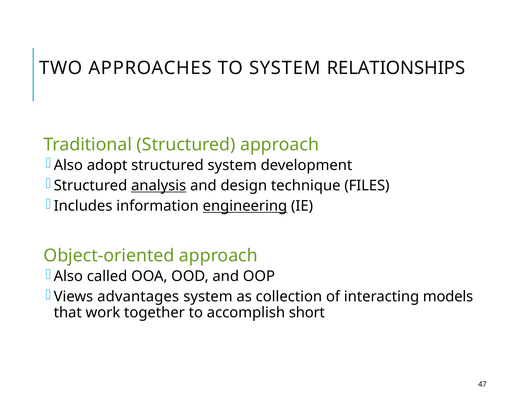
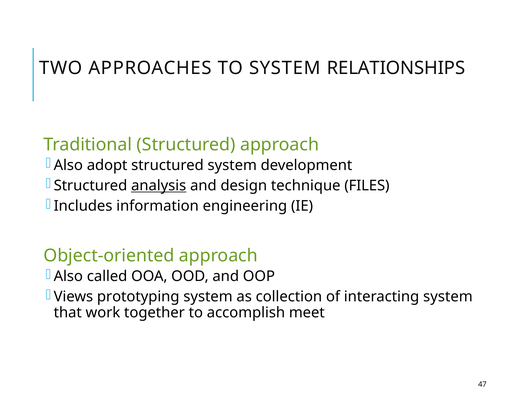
engineering underline: present -> none
advantages: advantages -> prototyping
interacting models: models -> system
short: short -> meet
